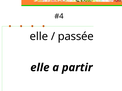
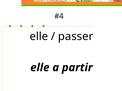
passée: passée -> passer
